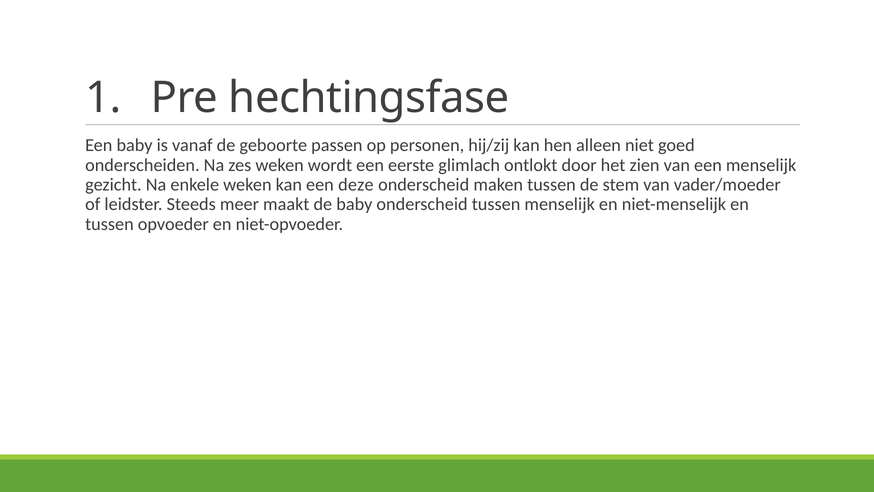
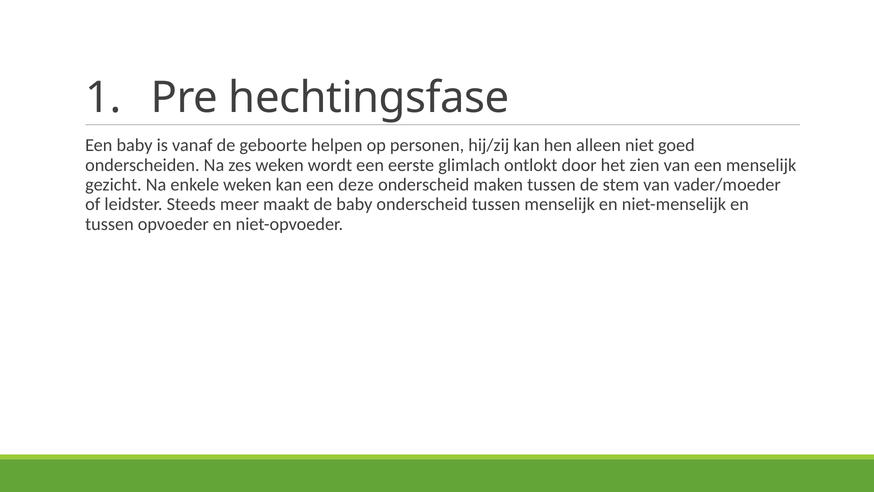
passen: passen -> helpen
